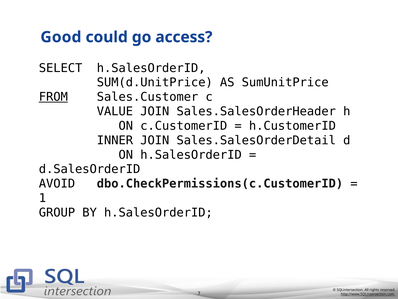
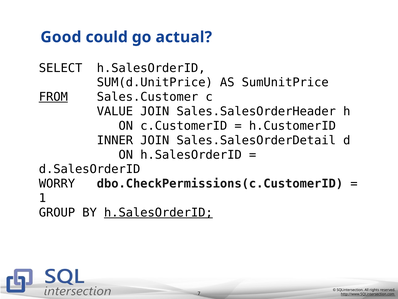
access: access -> actual
AVOID: AVOID -> WORRY
h.SalesOrderID at (158, 212) underline: none -> present
